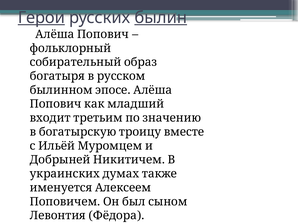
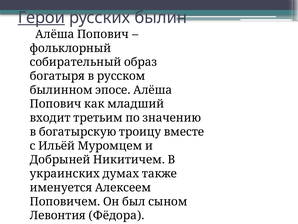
былин underline: present -> none
